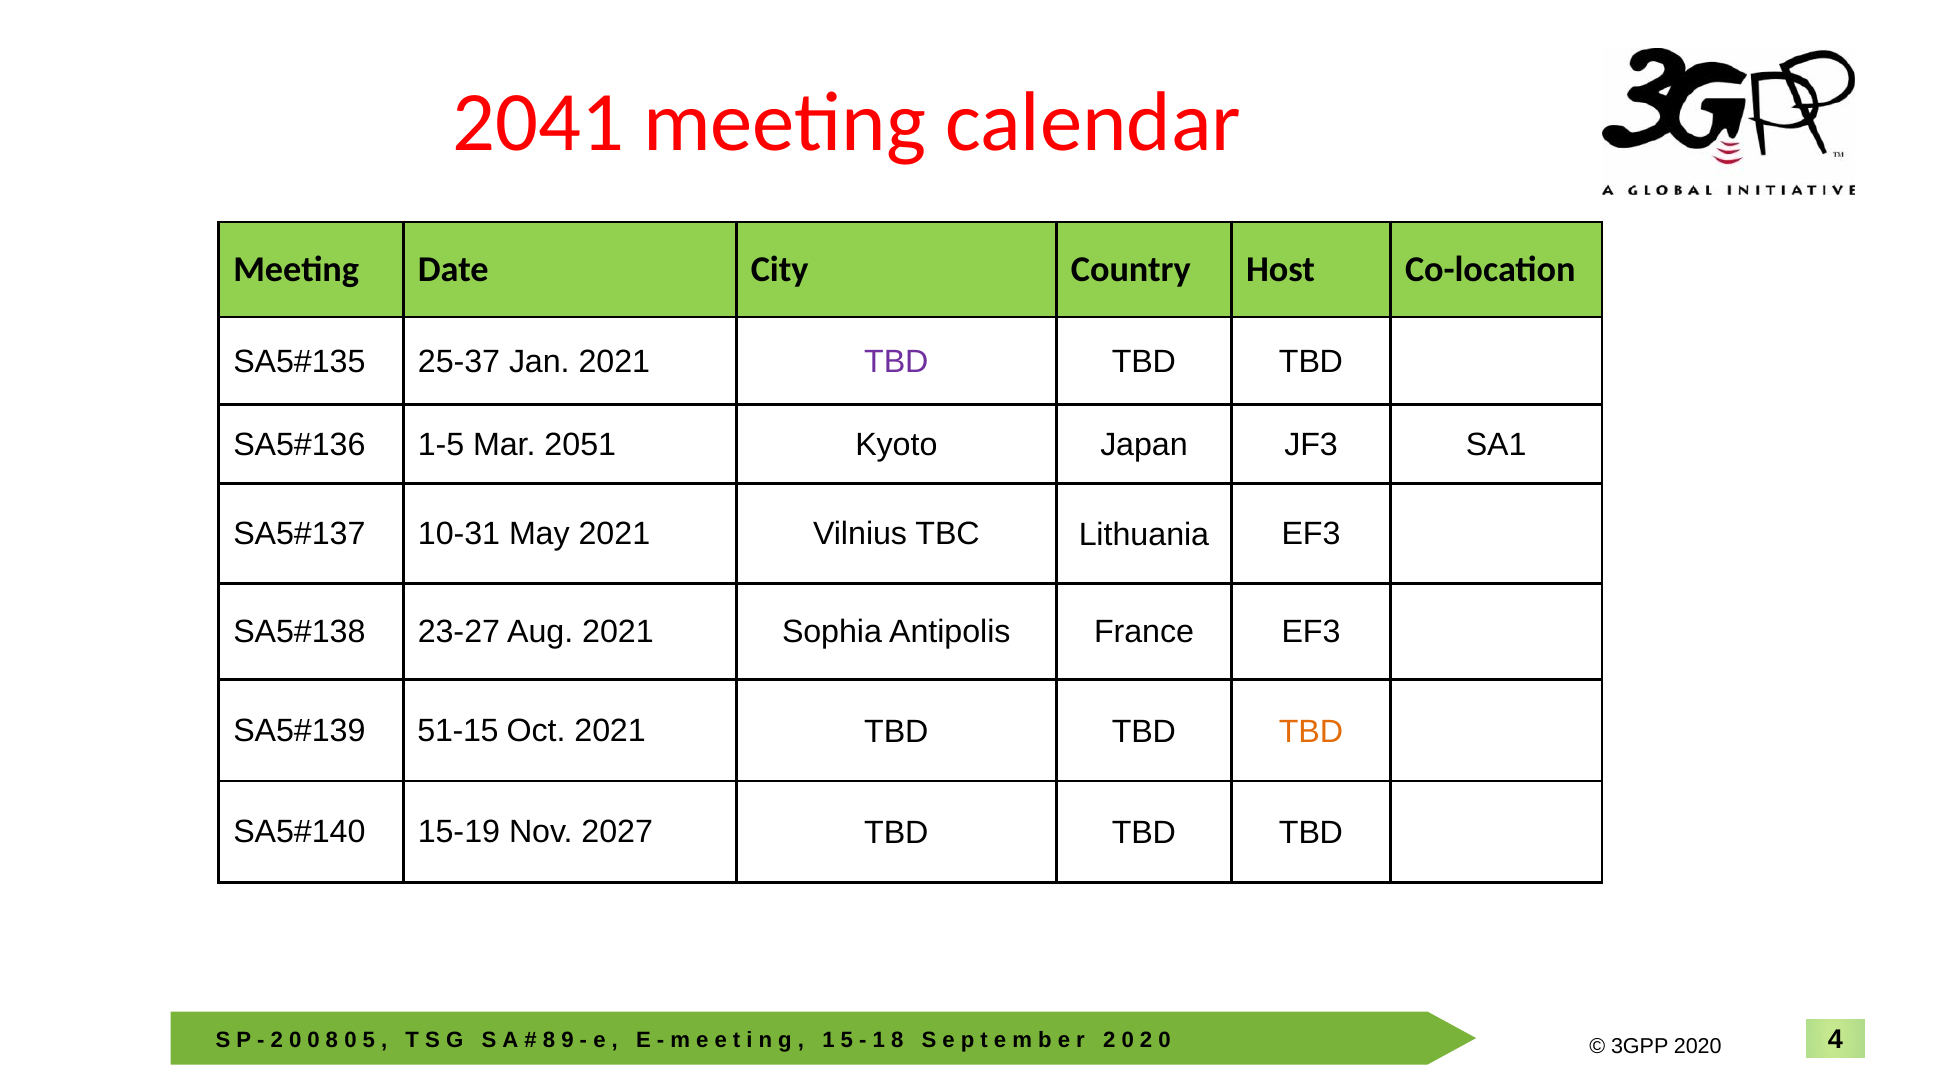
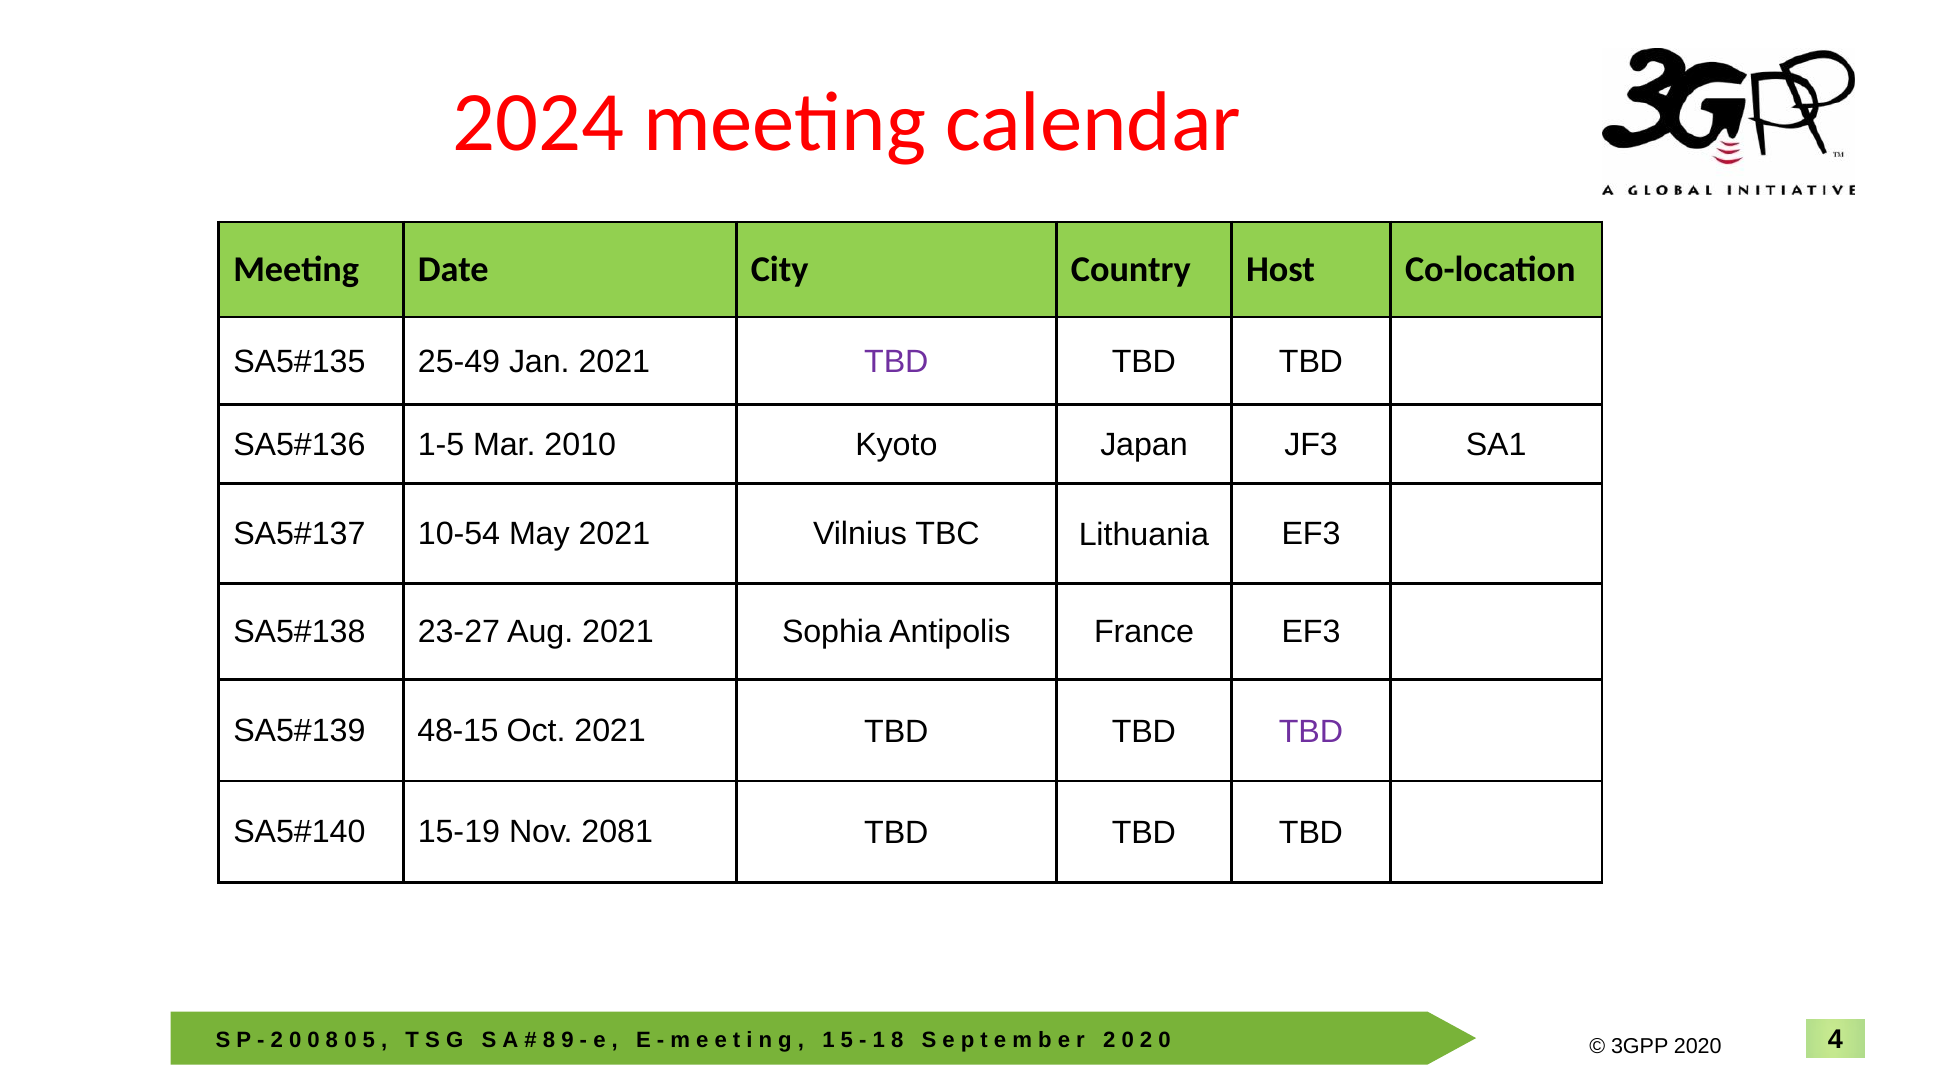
2041: 2041 -> 2024
25-37: 25-37 -> 25-49
2051: 2051 -> 2010
10-31: 10-31 -> 10-54
51-15: 51-15 -> 48-15
TBD at (1311, 732) colour: orange -> purple
2027: 2027 -> 2081
